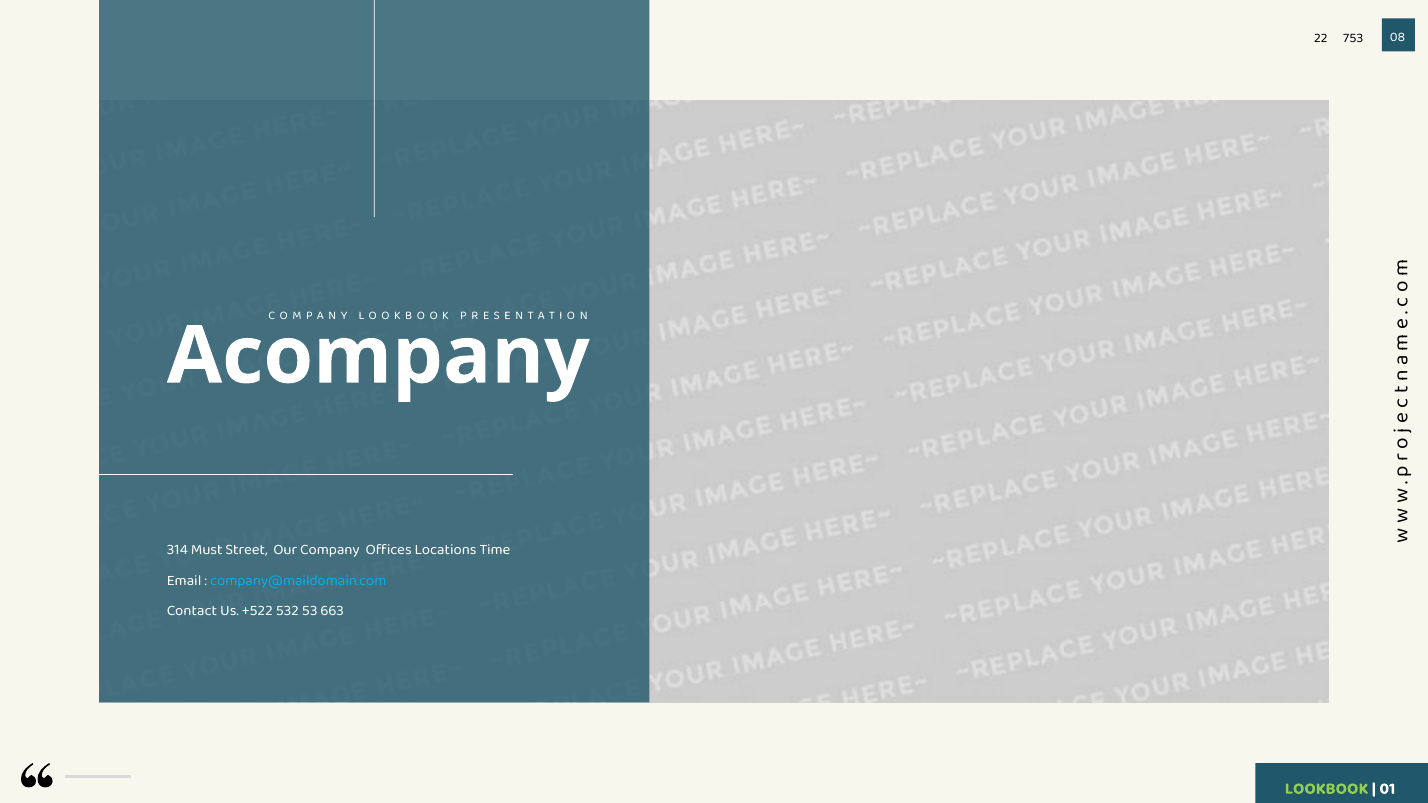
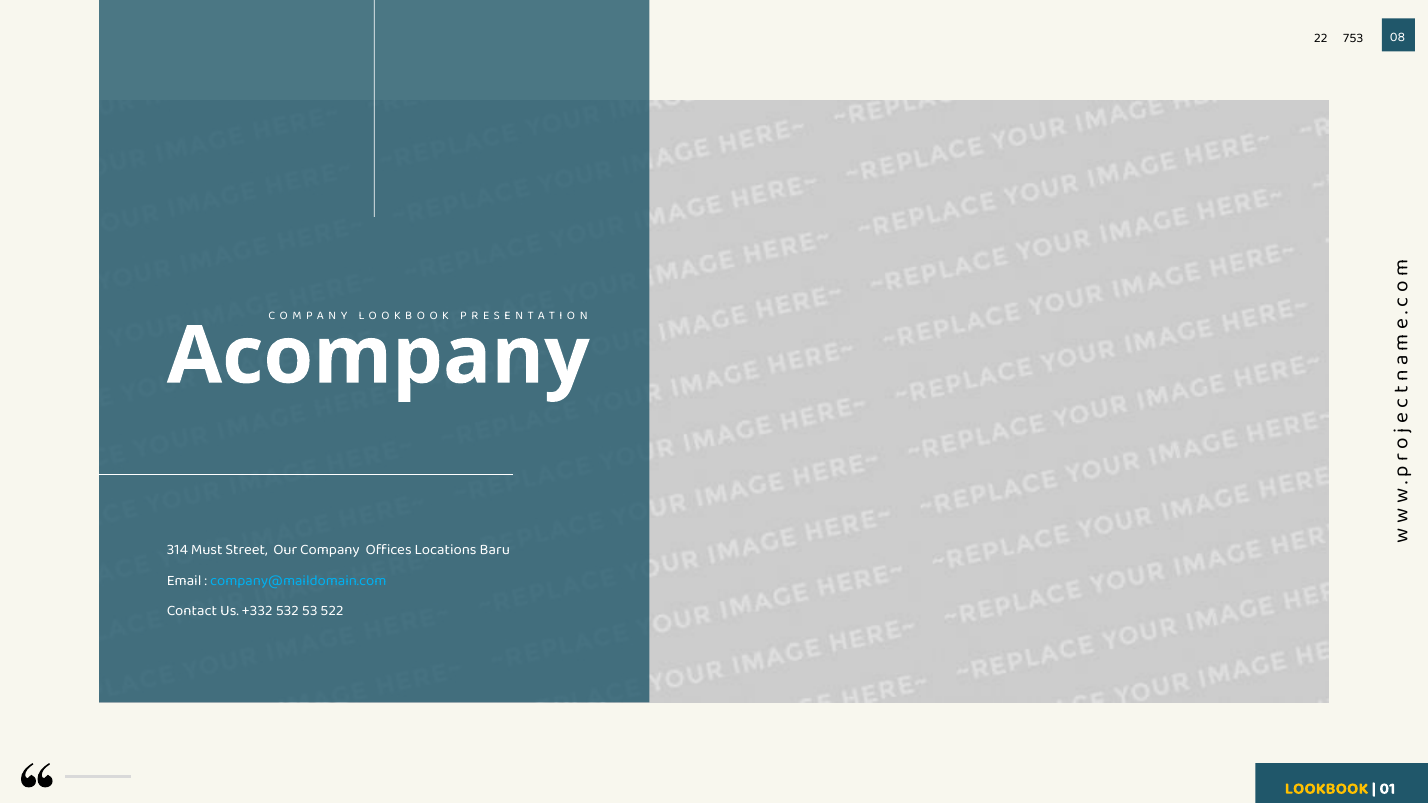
Time: Time -> Baru
+522: +522 -> +332
663: 663 -> 522
LOOKBOOK colour: light green -> yellow
